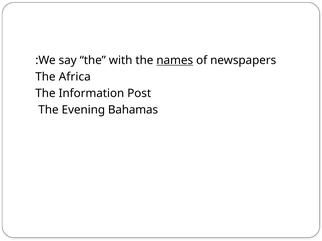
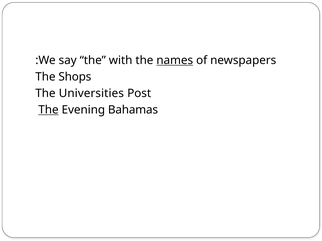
Africa: Africa -> Shops
Information: Information -> Universities
The at (48, 110) underline: none -> present
